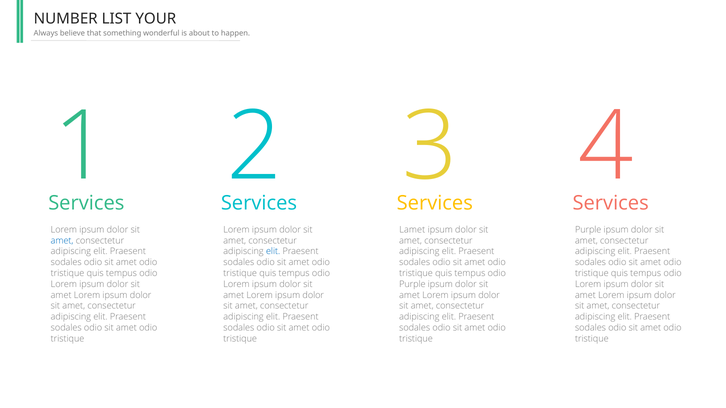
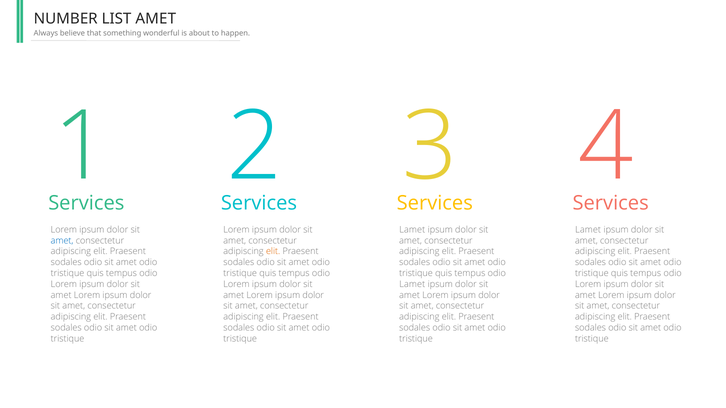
LIST YOUR: YOUR -> AMET
Purple at (588, 230): Purple -> Lamet
elit at (273, 252) colour: blue -> orange
Purple at (412, 284): Purple -> Lamet
